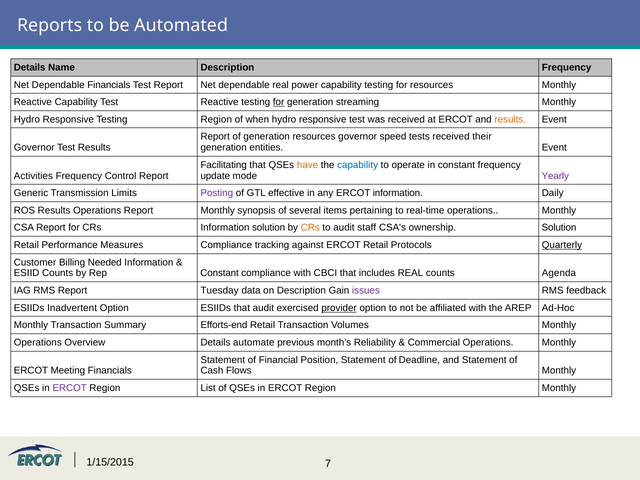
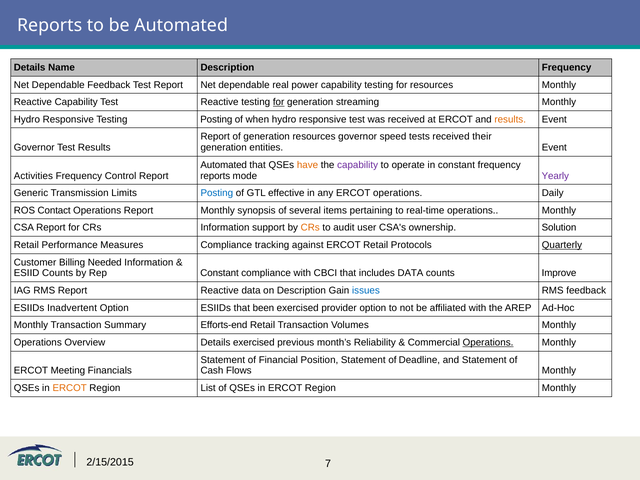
Dependable Financials: Financials -> Feedback
Testing Region: Region -> Posting
Facilitating at (224, 165): Facilitating -> Automated
capability at (358, 165) colour: blue -> purple
update at (215, 176): update -> reports
Posting at (217, 193) colour: purple -> blue
ERCOT information: information -> operations
ROS Results: Results -> Contact
Information solution: solution -> support
staff: staff -> user
includes REAL: REAL -> DATA
Agenda: Agenda -> Improve
Report Tuesday: Tuesday -> Reactive
issues colour: purple -> blue
that audit: audit -> been
provider underline: present -> none
Details automate: automate -> exercised
Operations at (488, 343) underline: none -> present
ERCOT at (70, 388) colour: purple -> orange
1/15/2015: 1/15/2015 -> 2/15/2015
